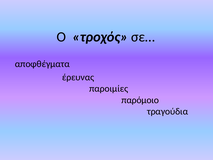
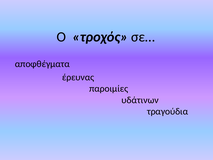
παρόμοιο: παρόμοιο -> υδάτινων
